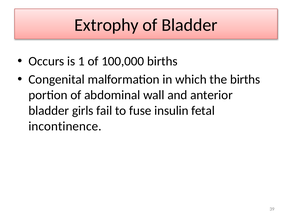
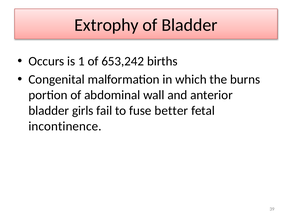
100,000: 100,000 -> 653,242
the births: births -> burns
insulin: insulin -> better
